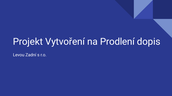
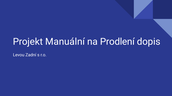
Vytvoření: Vytvoření -> Manuální
